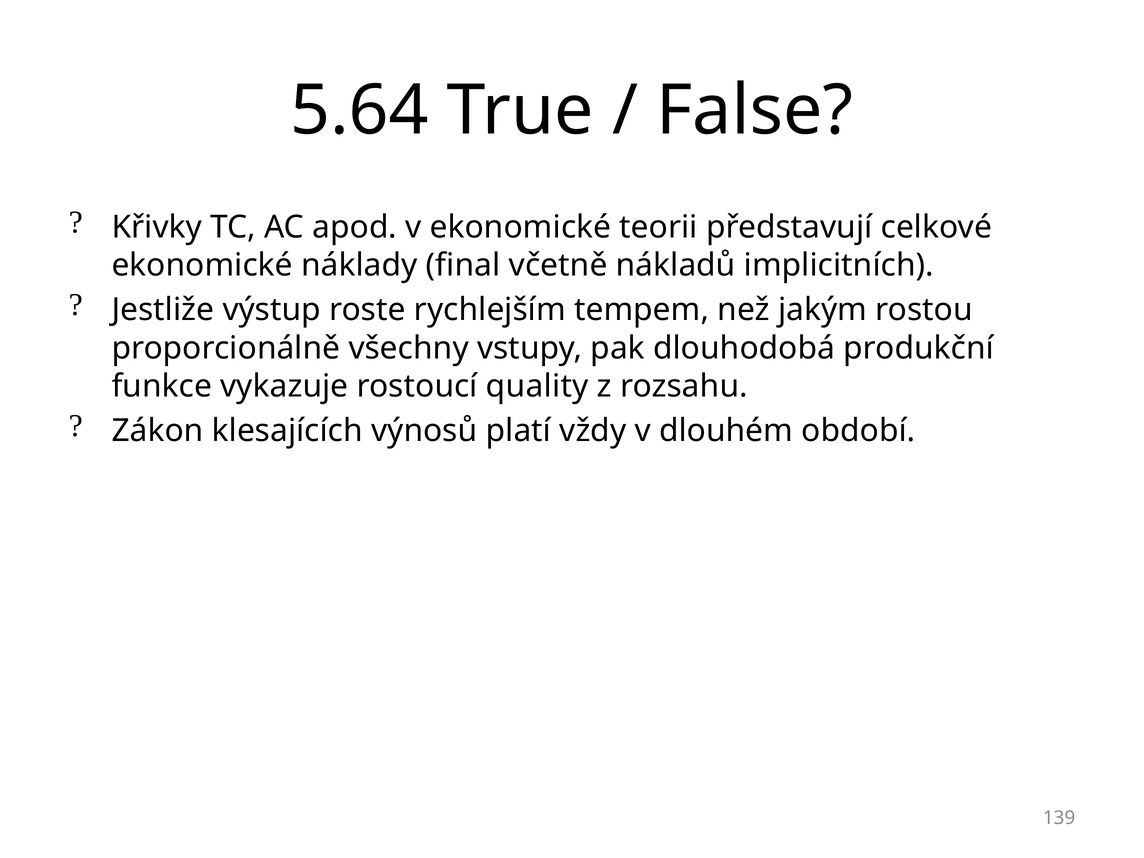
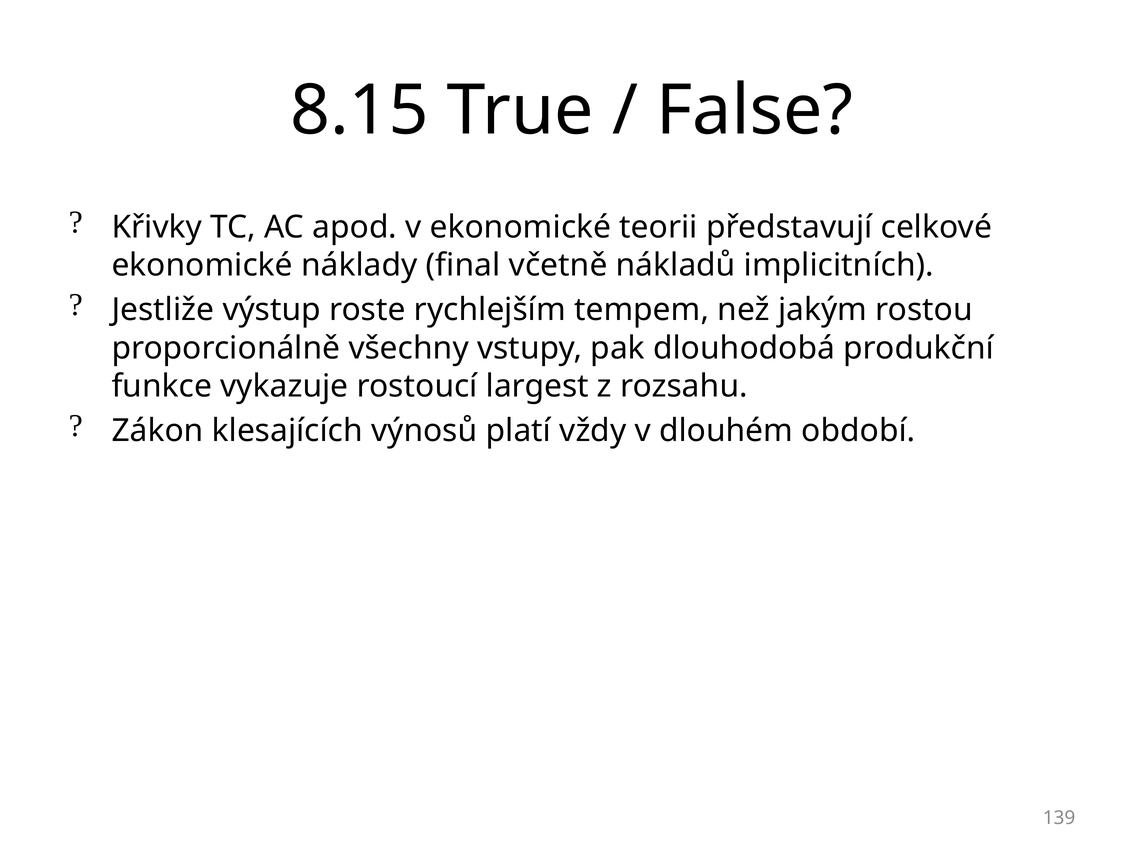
5.64: 5.64 -> 8.15
quality: quality -> largest
